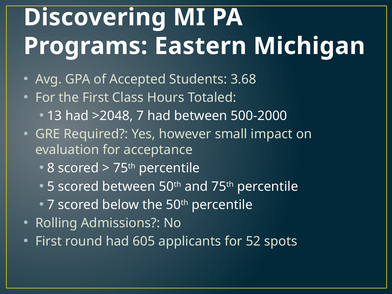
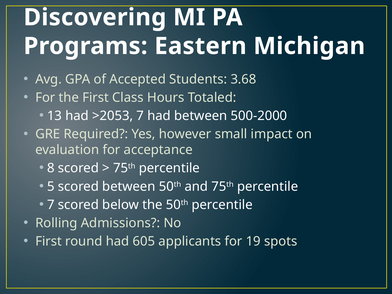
>2048: >2048 -> >2053
52: 52 -> 19
